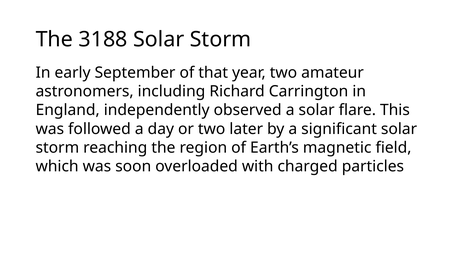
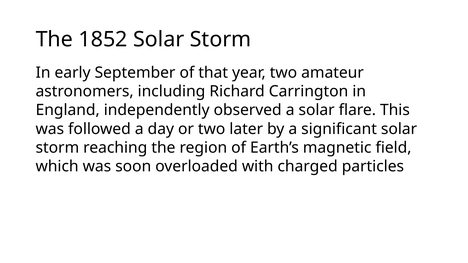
3188: 3188 -> 1852
